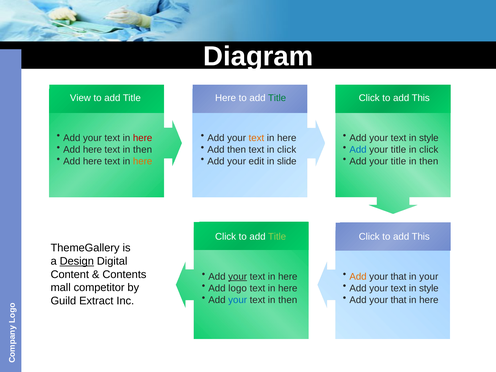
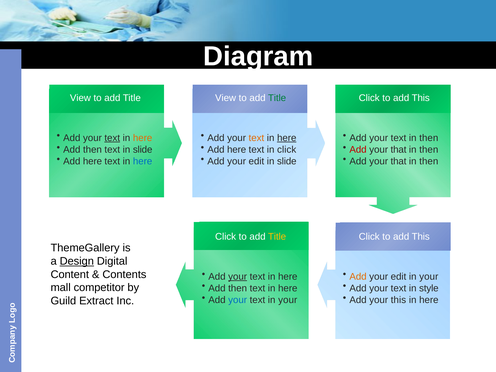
Title Here: Here -> View
text at (112, 138) underline: none -> present
here at (143, 138) colour: red -> orange
here at (287, 138) underline: none -> present
style at (429, 138): style -> then
here at (92, 150): here -> then
then at (143, 150): then -> slide
then at (237, 150): then -> here
Add at (358, 150) colour: blue -> red
title at (398, 150): title -> that
click at (429, 150): click -> then
here at (143, 161) colour: orange -> blue
title at (398, 161): title -> that
Title at (277, 236) colour: light green -> yellow
that at (399, 276): that -> edit
logo at (238, 288): logo -> then
then at (288, 300): then -> your
that at (399, 300): that -> this
